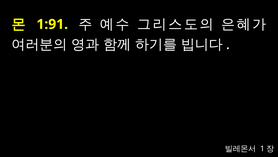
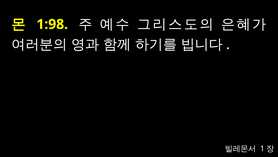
1:91: 1:91 -> 1:98
